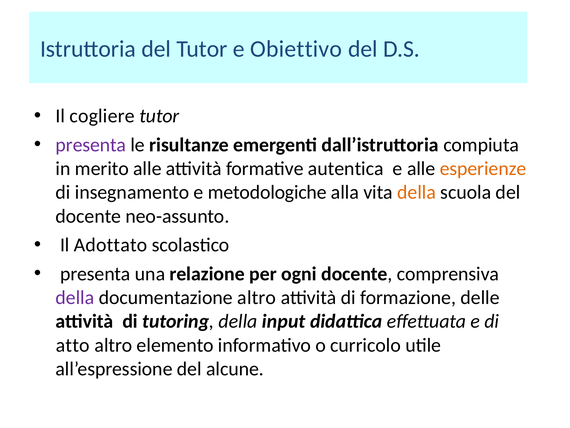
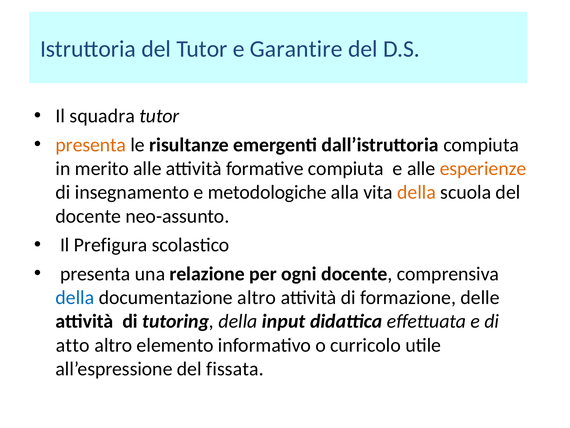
Obiettivo: Obiettivo -> Garantire
cogliere: cogliere -> squadra
presenta at (91, 145) colour: purple -> orange
formative autentica: autentica -> compiuta
Adottato: Adottato -> Prefigura
della at (75, 297) colour: purple -> blue
alcune: alcune -> fissata
